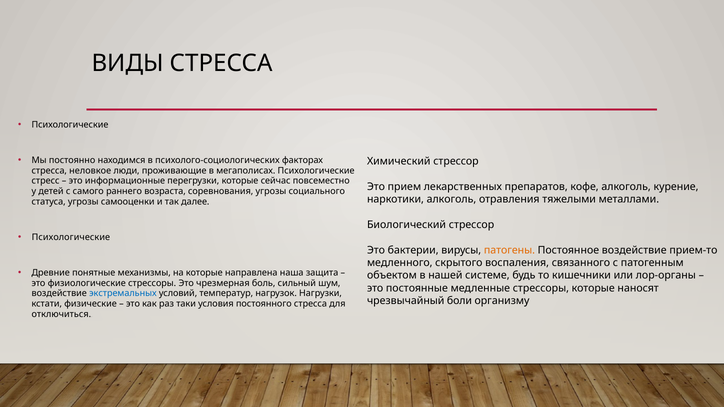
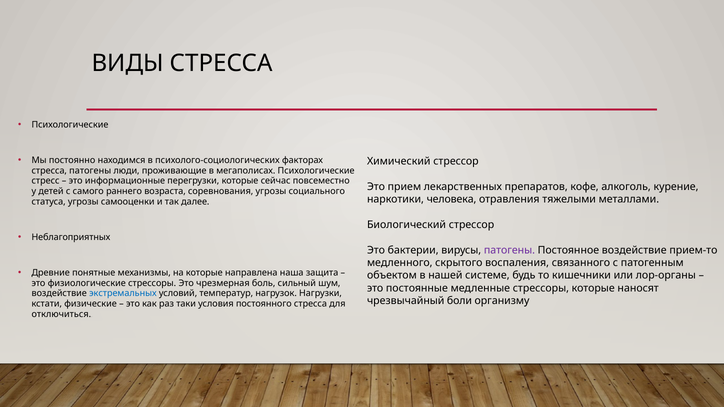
стресса неловкое: неловкое -> патогены
наркотики алкоголь: алкоголь -> человека
Психологические at (71, 237): Психологические -> Неблагоприятных
патогены at (509, 250) colour: orange -> purple
